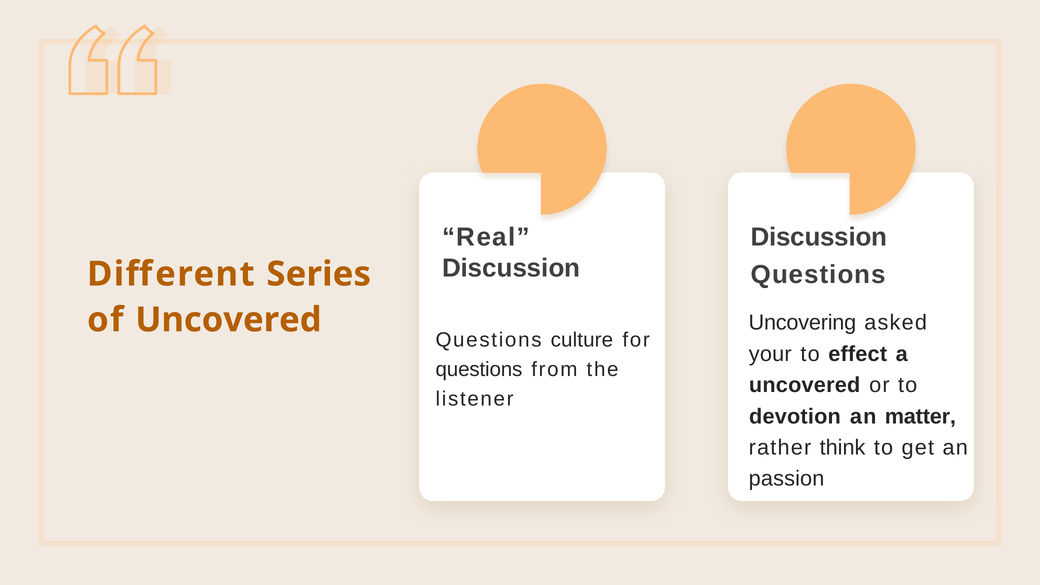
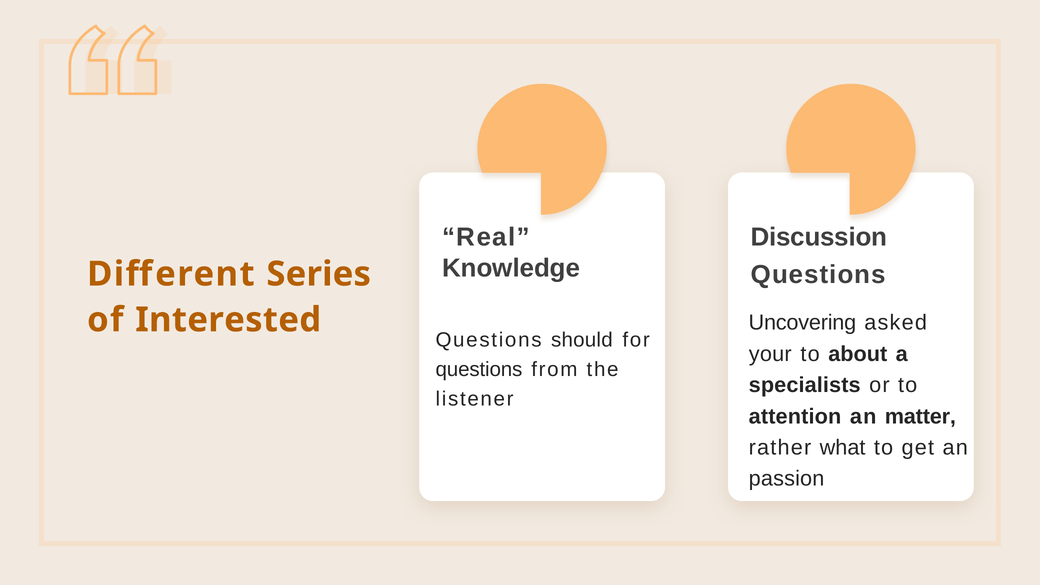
Discussion at (511, 268): Discussion -> Knowledge
of Uncovered: Uncovered -> Interested
culture: culture -> should
effect: effect -> about
uncovered at (805, 385): uncovered -> specialists
devotion: devotion -> attention
think: think -> what
